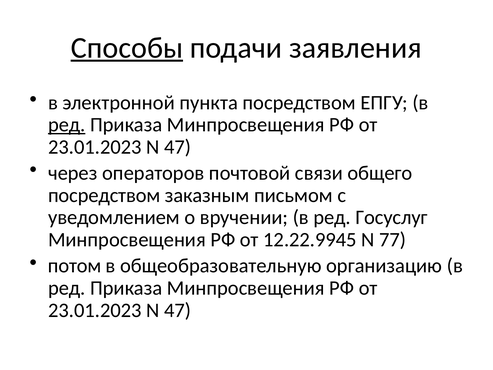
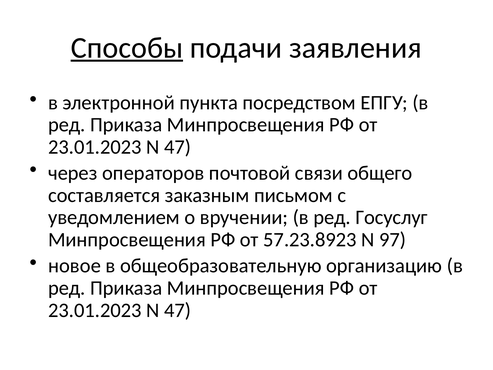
ред at (67, 125) underline: present -> none
посредством at (104, 195): посредством -> составляется
12.22.9945: 12.22.9945 -> 57.23.8923
77: 77 -> 97
потом: потом -> новое
